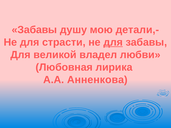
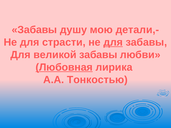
великой владел: владел -> забавы
Любовная underline: none -> present
Анненкова: Анненкова -> Тонкостью
